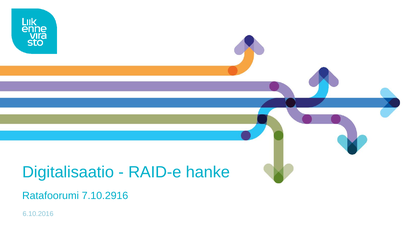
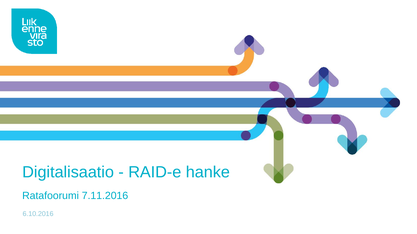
7.10.2916: 7.10.2916 -> 7.11.2016
